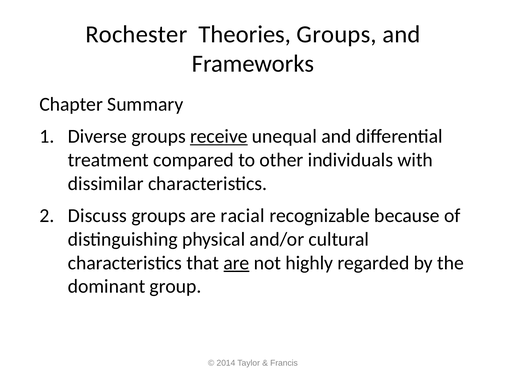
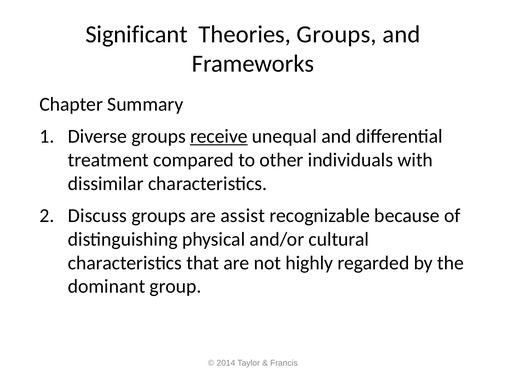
Rochester: Rochester -> Significant
racial: racial -> assist
are at (236, 263) underline: present -> none
